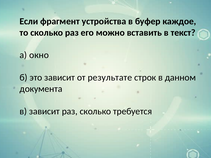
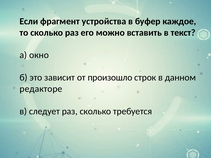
результате: результате -> произошло
документа: документа -> редакторе
в зависит: зависит -> следует
